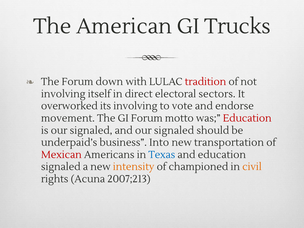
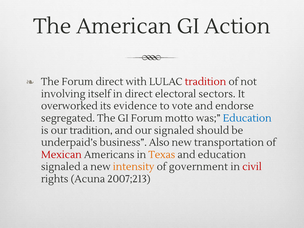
Trucks: Trucks -> Action
Forum down: down -> direct
its involving: involving -> evidence
movement: movement -> segregated
Education at (247, 118) colour: red -> blue
is our signaled: signaled -> tradition
Into: Into -> Also
Texas colour: blue -> orange
championed: championed -> government
civil colour: orange -> red
